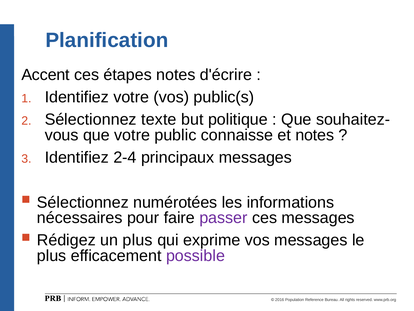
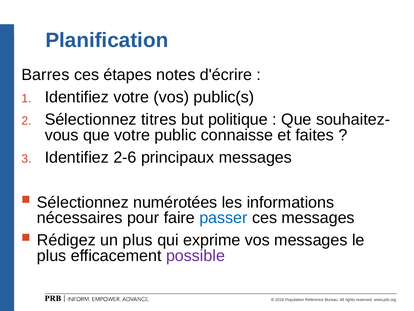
Accent: Accent -> Barres
texte: texte -> titres
et notes: notes -> faites
2-4: 2-4 -> 2-6
passer colour: purple -> blue
